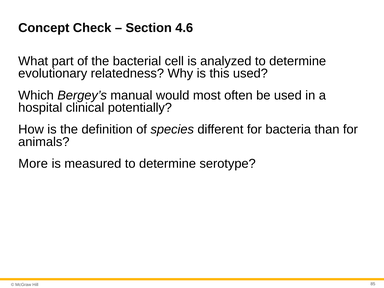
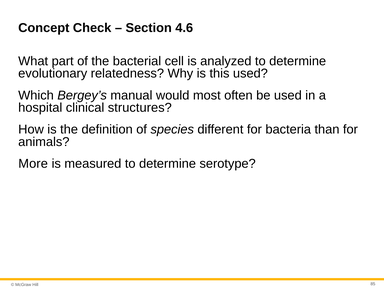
potentially: potentially -> structures
